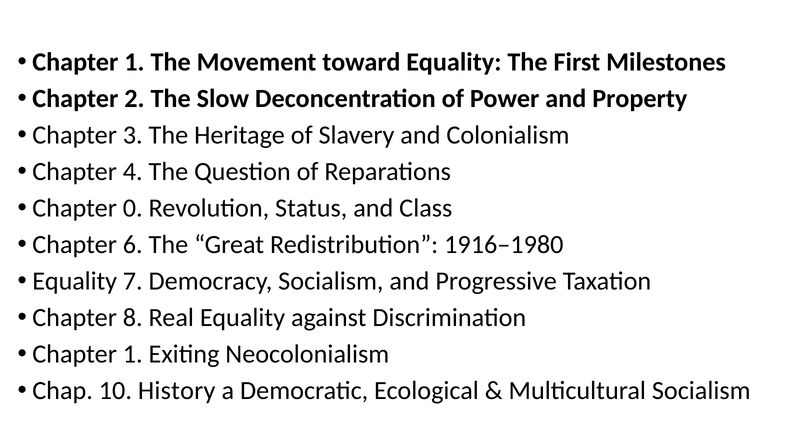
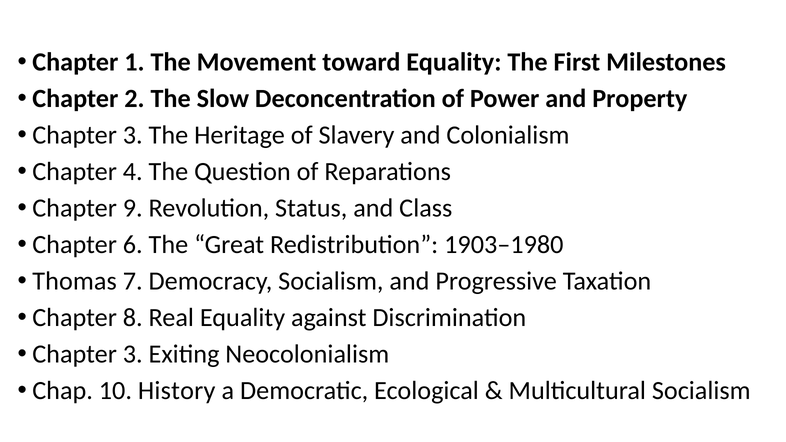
0: 0 -> 9
1916–1980: 1916–1980 -> 1903–1980
Equality at (75, 281): Equality -> Thomas
1 at (133, 354): 1 -> 3
